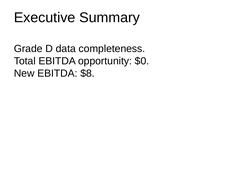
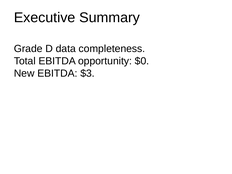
$8: $8 -> $3
